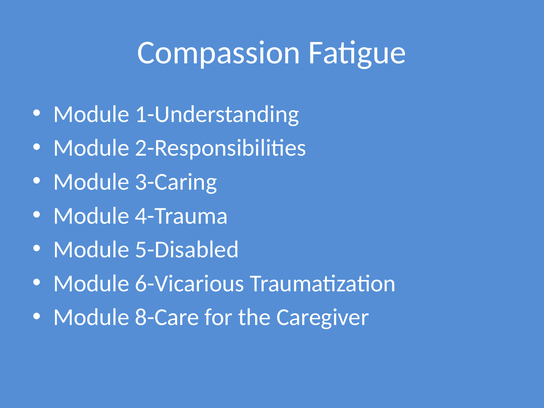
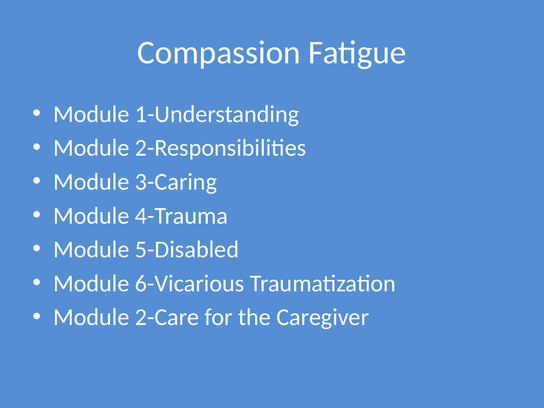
8-Care: 8-Care -> 2-Care
